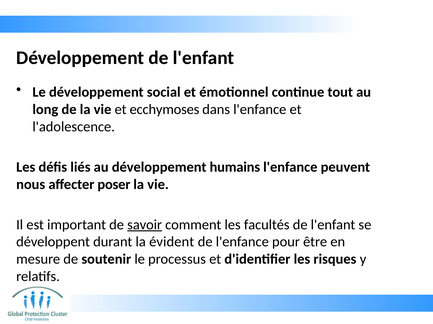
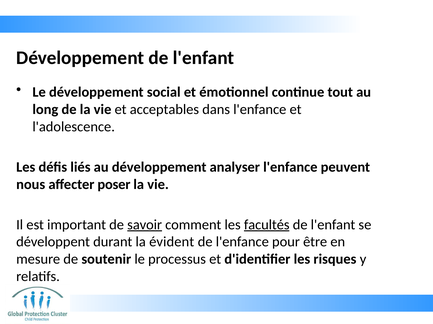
ecchymoses: ecchymoses -> acceptables
humains: humains -> analyser
facultés underline: none -> present
